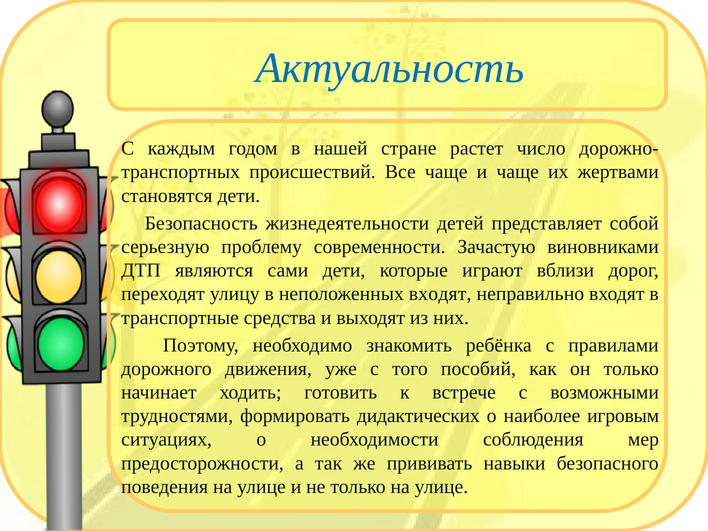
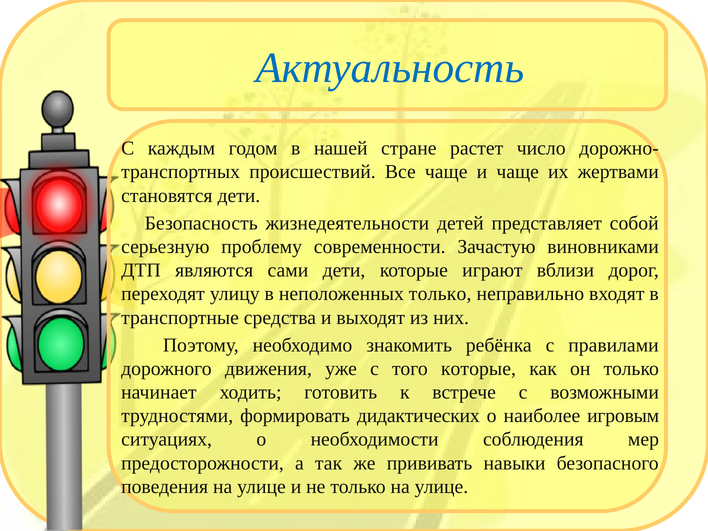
неположенных входят: входят -> только
того пособий: пособий -> которые
